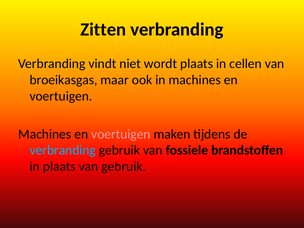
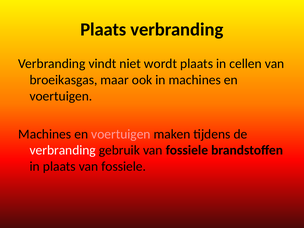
Zitten at (103, 29): Zitten -> Plaats
verbranding at (63, 150) colour: light blue -> white
plaats van gebruik: gebruik -> fossiele
